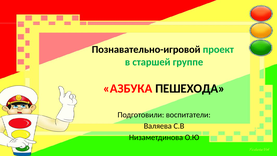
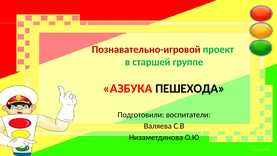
Познавательно-игровой colour: black -> red
